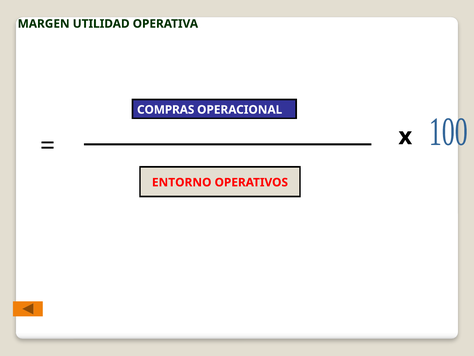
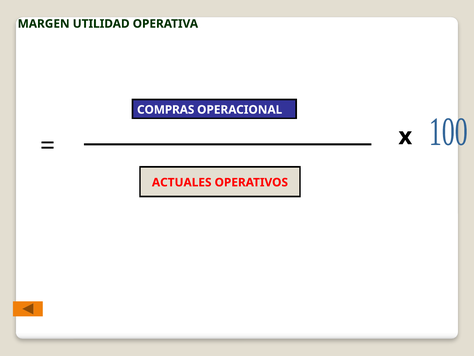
ENTORNO: ENTORNO -> ACTUALES
